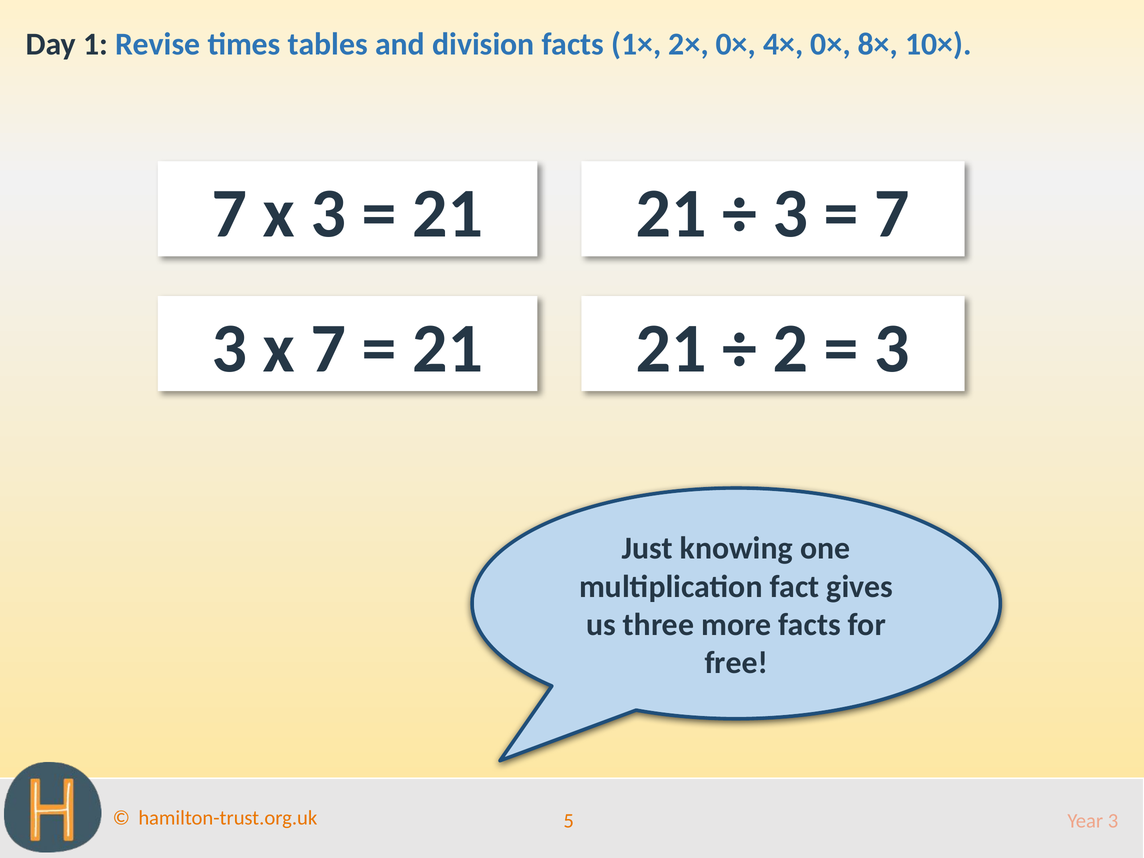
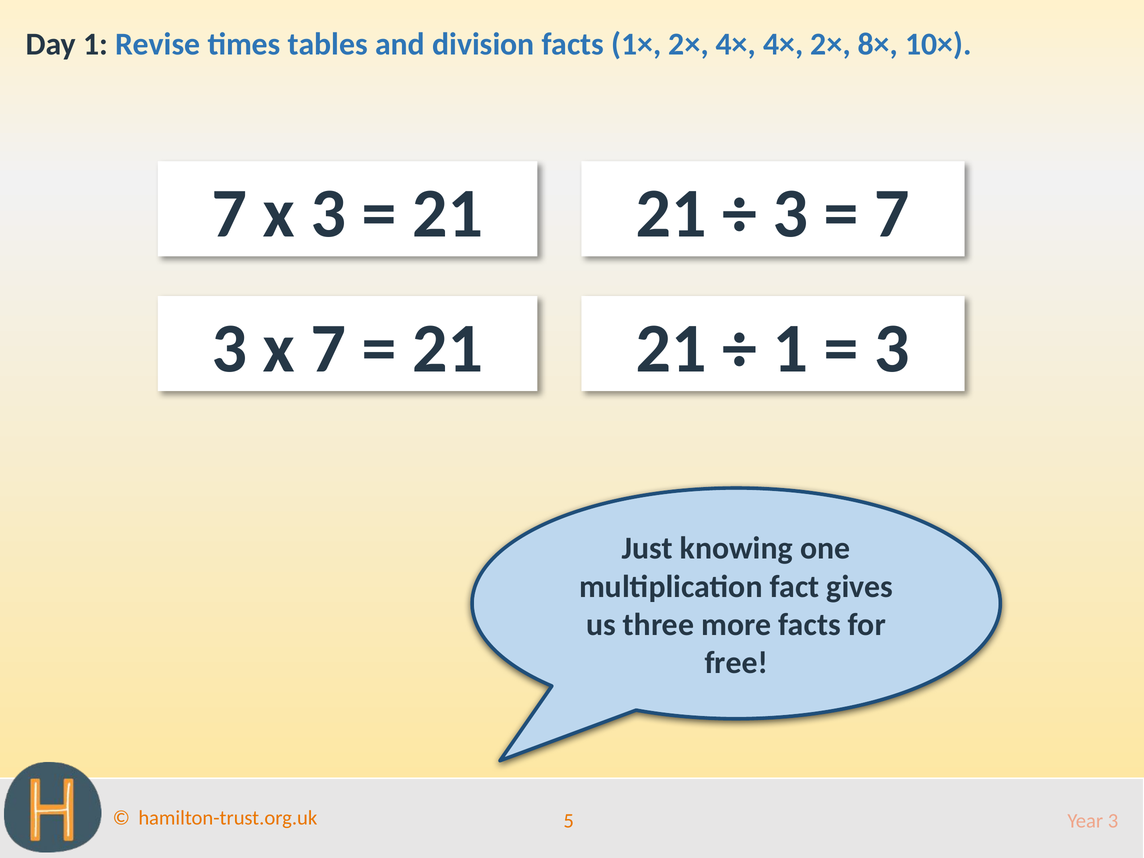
2× 0×: 0× -> 4×
4× 0×: 0× -> 2×
2 at (790, 349): 2 -> 1
